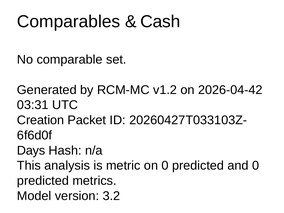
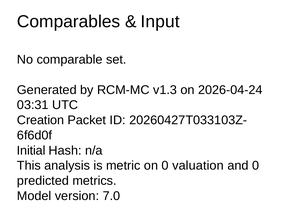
Cash: Cash -> Input
v1.2: v1.2 -> v1.3
2026-04-42: 2026-04-42 -> 2026-04-24
Days: Days -> Initial
on 0 predicted: predicted -> valuation
3.2: 3.2 -> 7.0
